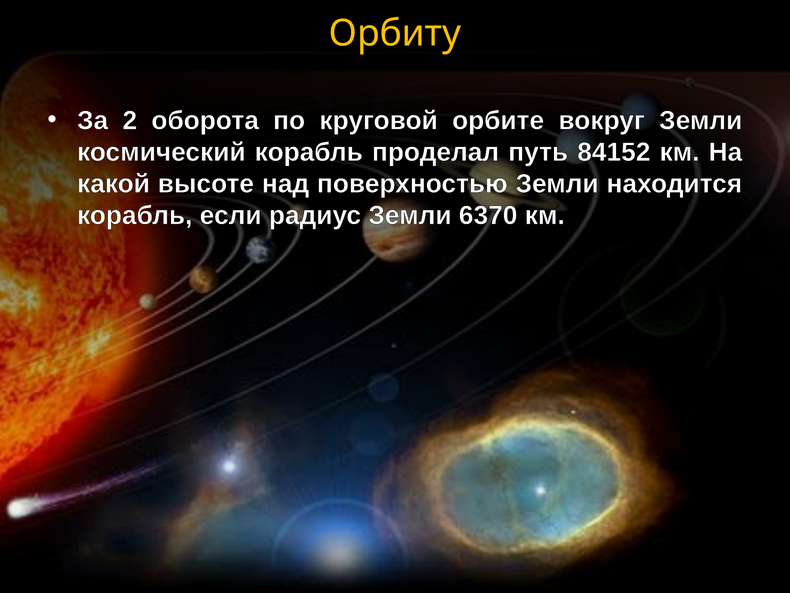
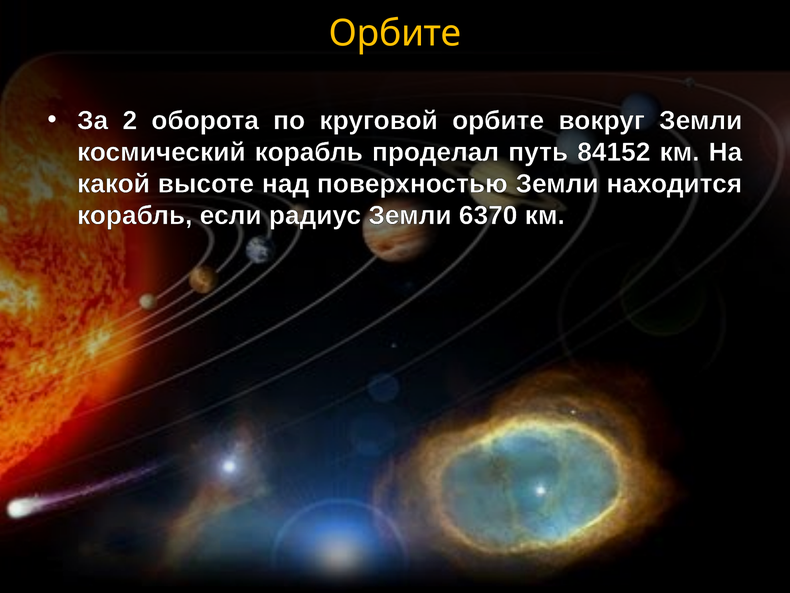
Орбиту at (395, 33): Орбиту -> Орбите
